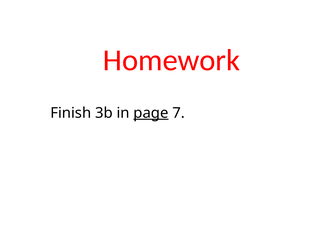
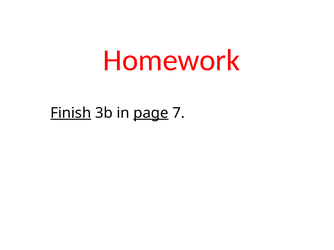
Finish underline: none -> present
